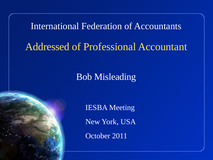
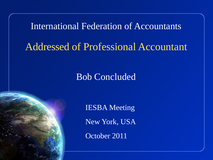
Misleading: Misleading -> Concluded
